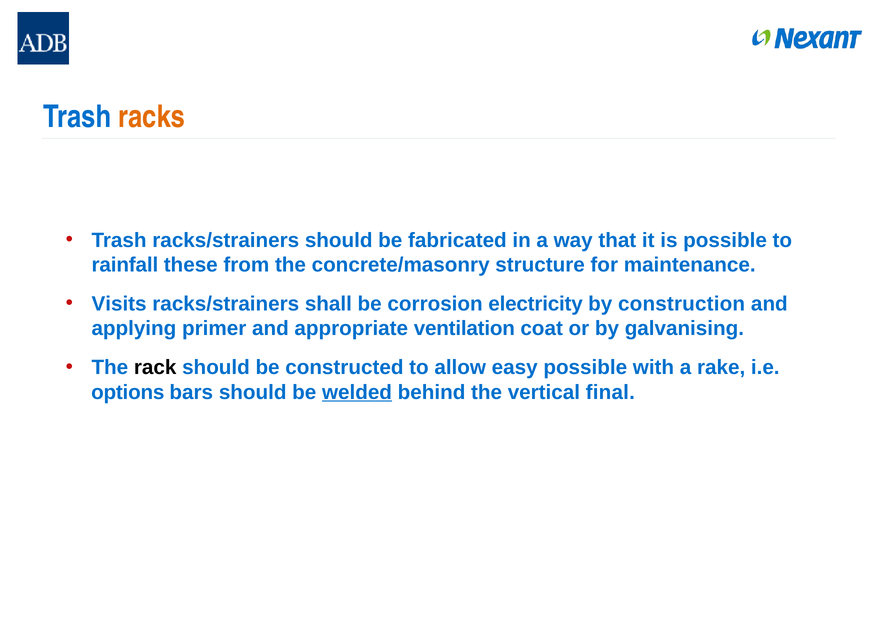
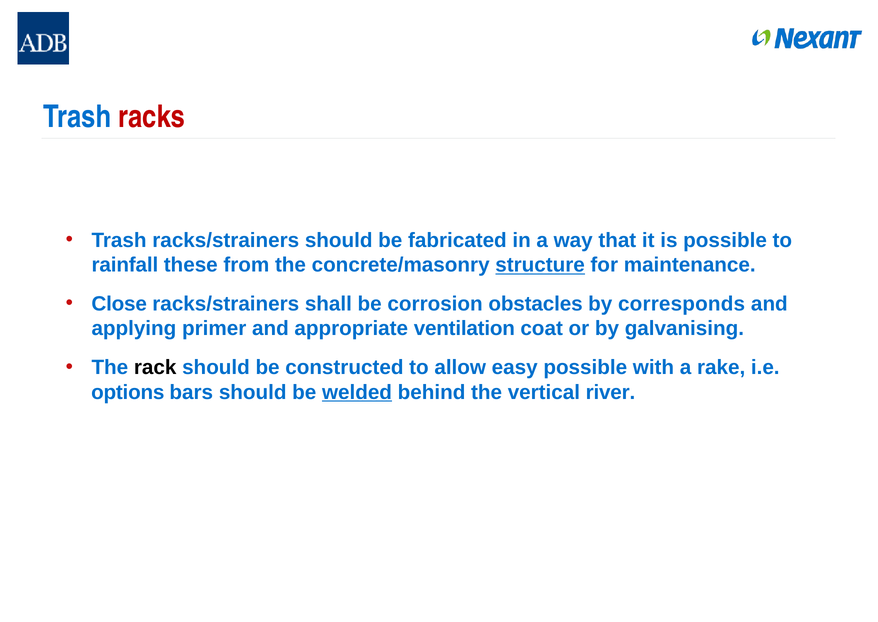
racks colour: orange -> red
structure underline: none -> present
Visits: Visits -> Close
electricity: electricity -> obstacles
construction: construction -> corresponds
final: final -> river
